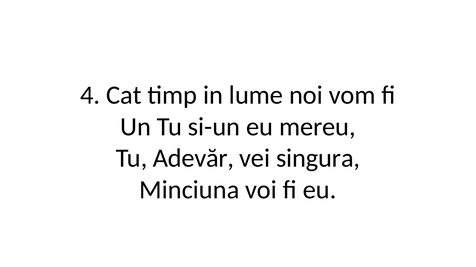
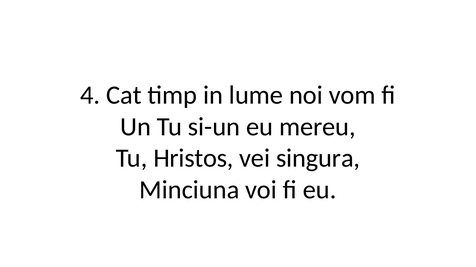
Adevăr: Adevăr -> Hristos
